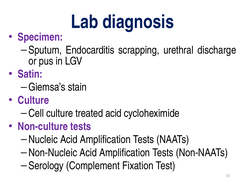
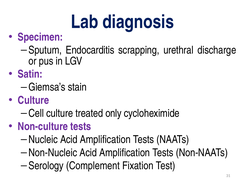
treated acid: acid -> only
